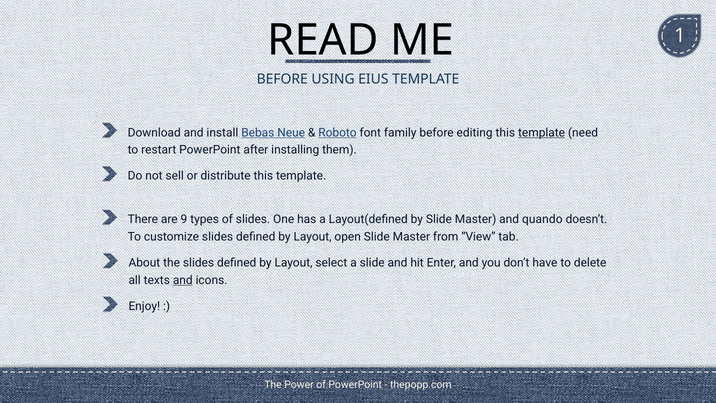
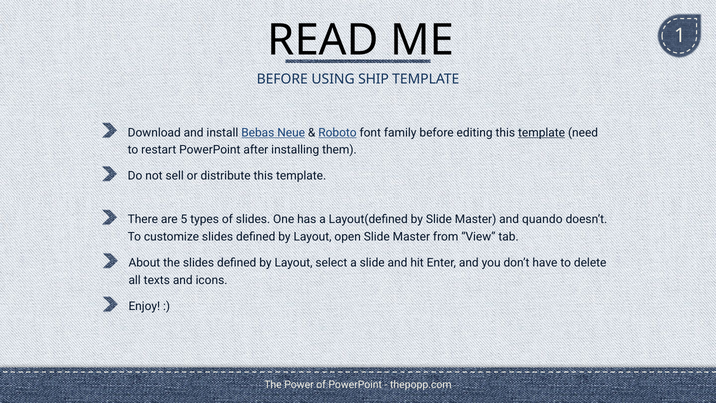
EIUS: EIUS -> SHIP
9: 9 -> 5
and at (183, 280) underline: present -> none
